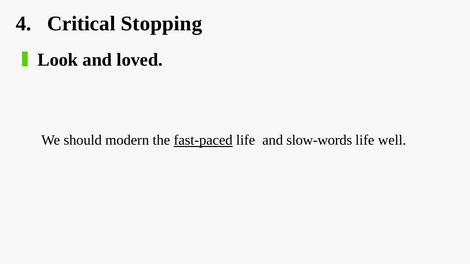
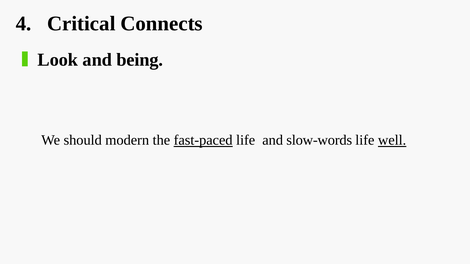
Stopping: Stopping -> Connects
loved: loved -> being
well underline: none -> present
